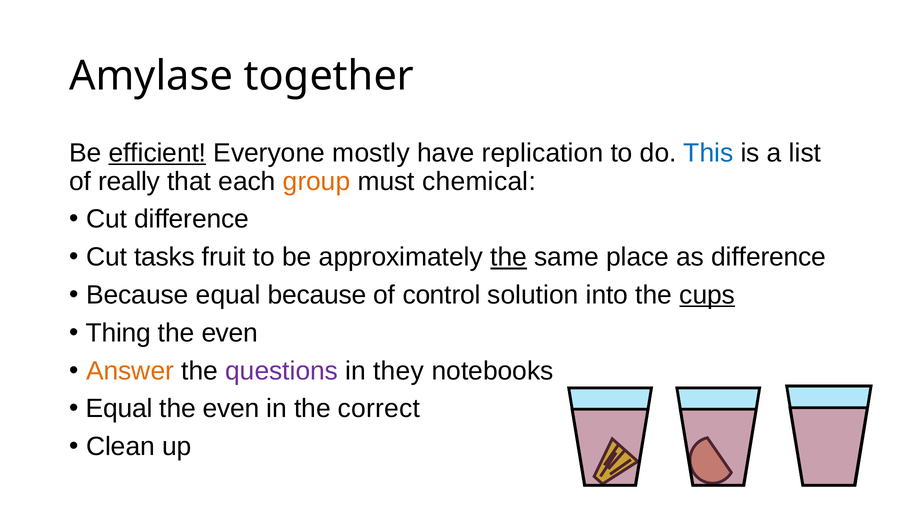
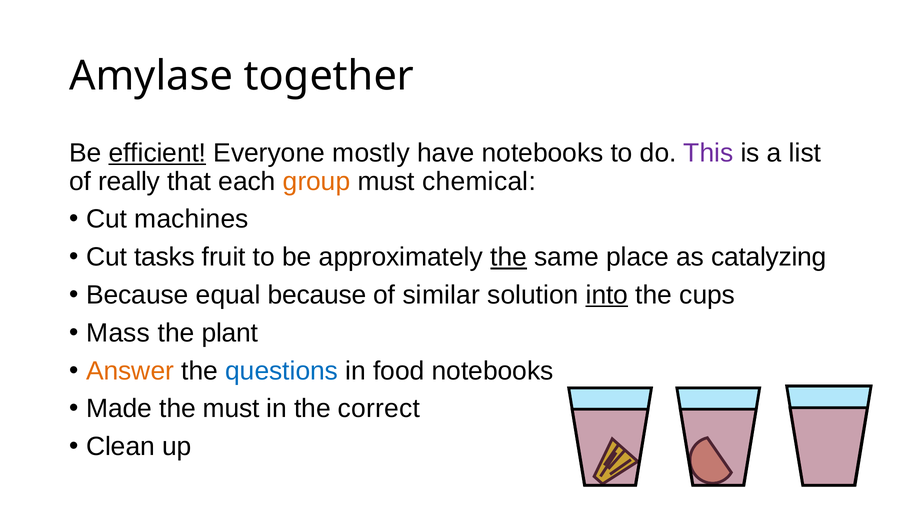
have replication: replication -> notebooks
This colour: blue -> purple
Cut difference: difference -> machines
as difference: difference -> catalyzing
control: control -> similar
into underline: none -> present
cups underline: present -> none
Thing: Thing -> Mass
even at (230, 333): even -> plant
questions colour: purple -> blue
they: they -> food
Equal at (119, 409): Equal -> Made
even at (231, 409): even -> must
